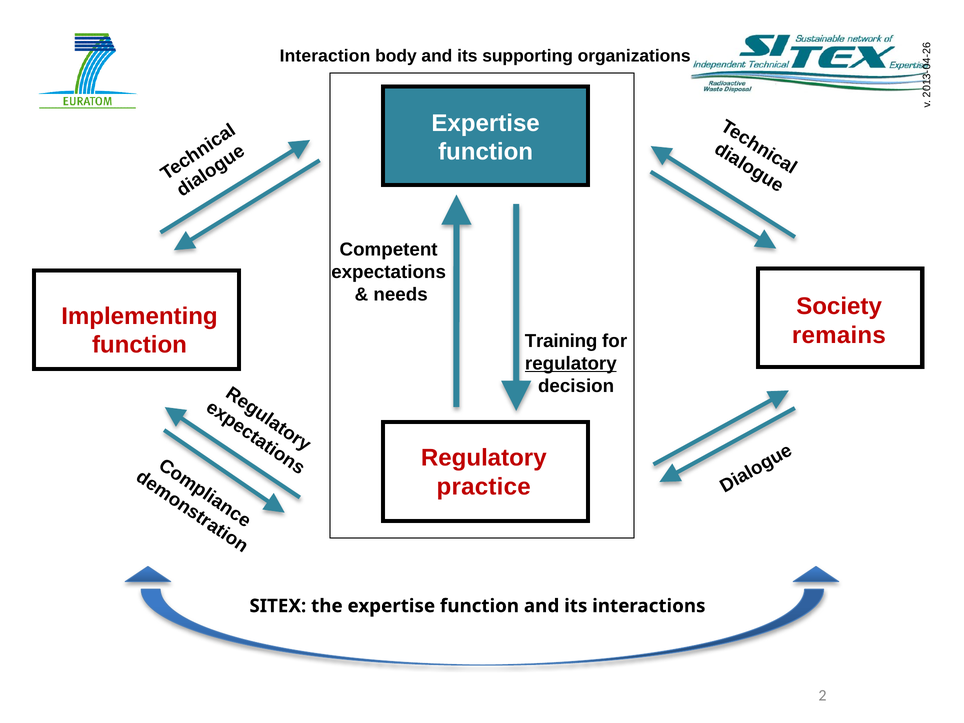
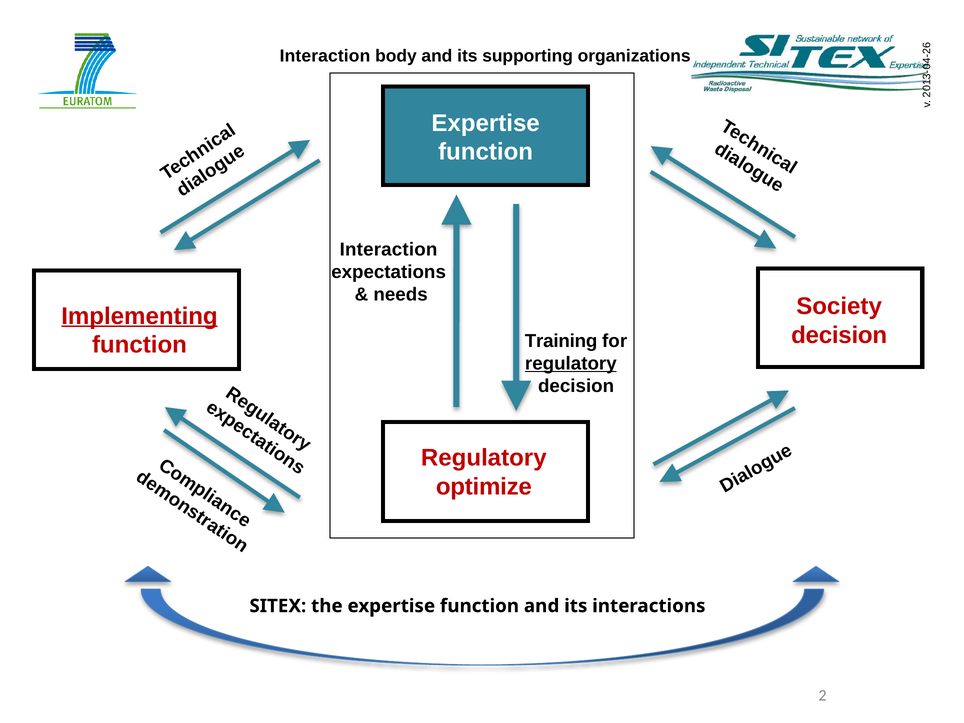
Competent at (389, 250): Competent -> Interaction
Implementing underline: none -> present
remains at (839, 335): remains -> decision
practice: practice -> optimize
